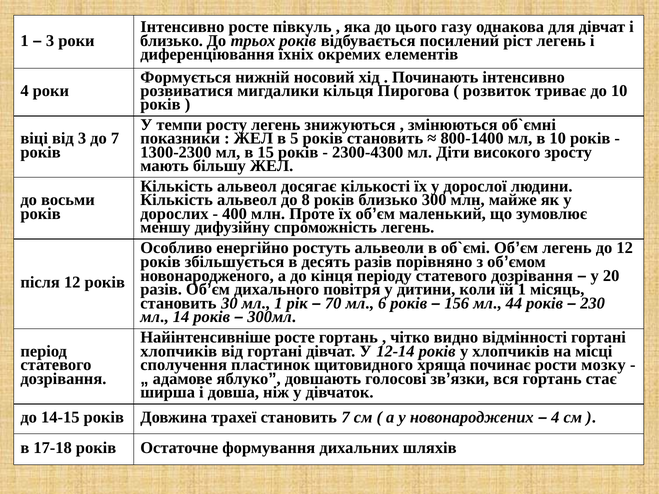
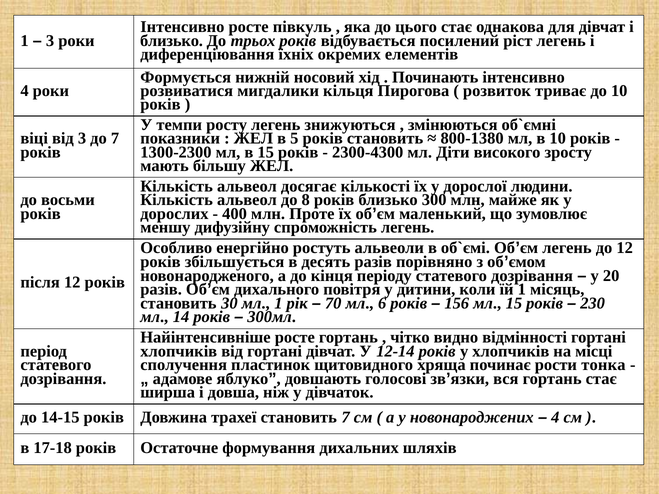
цього газу: газу -> стає
800-1400: 800-1400 -> 800-1380
мл 44: 44 -> 15
мозку: мозку -> тонка
